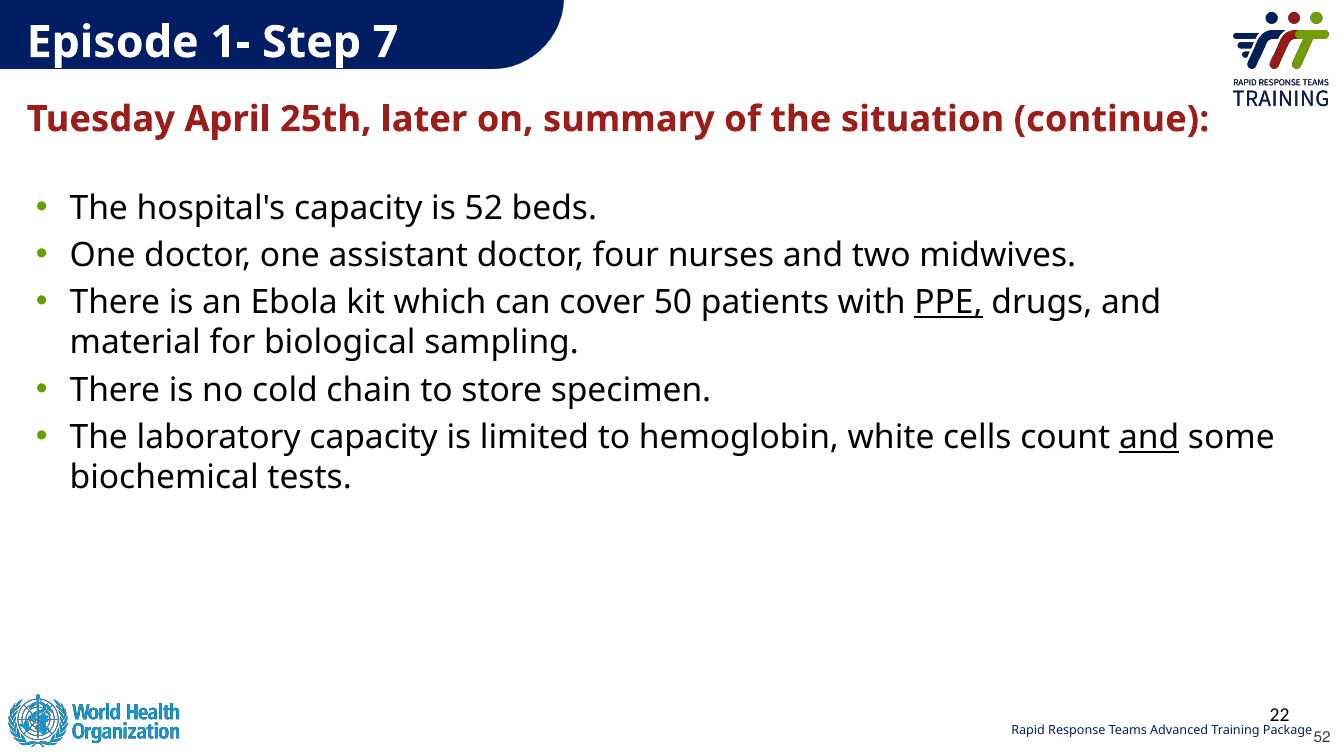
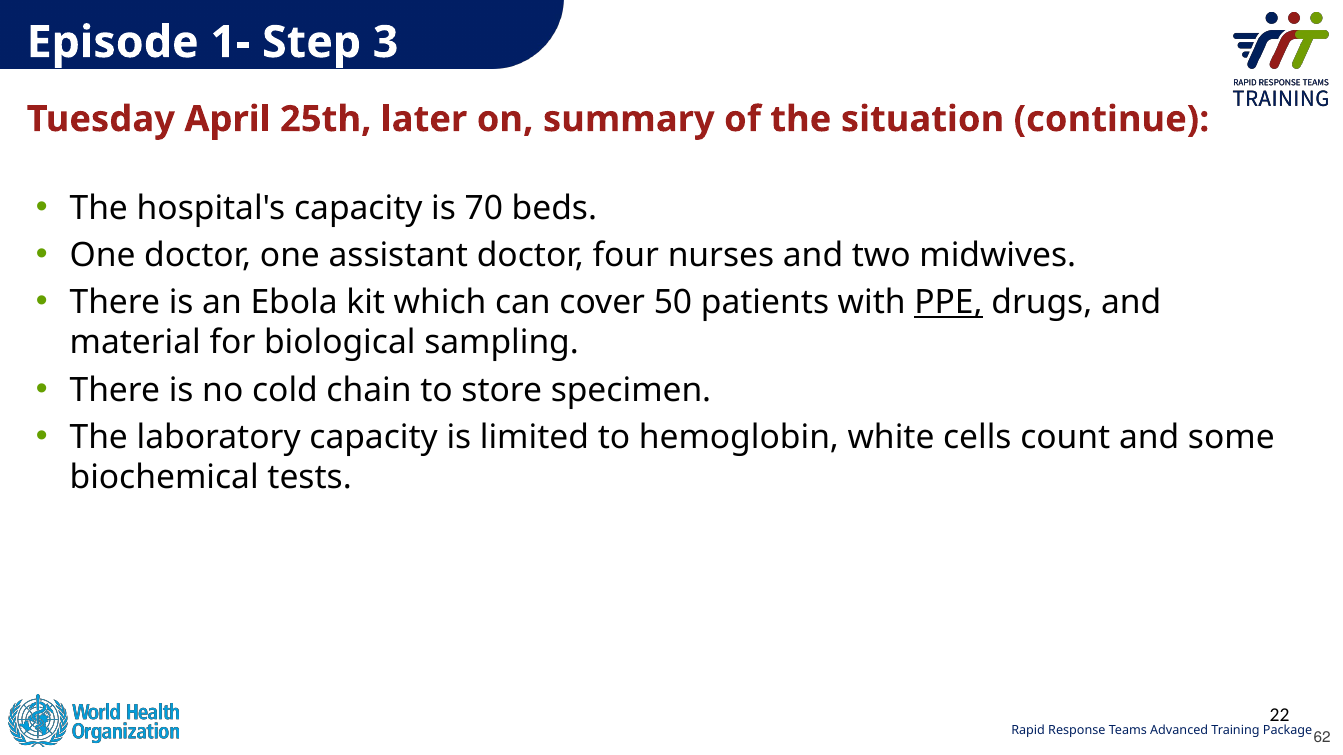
7: 7 -> 3
is 52: 52 -> 70
and at (1149, 438) underline: present -> none
52 at (1322, 738): 52 -> 62
